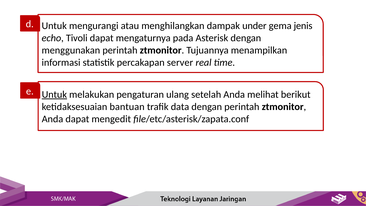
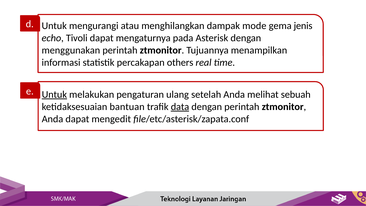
under: under -> mode
server: server -> others
berikut: berikut -> sebuah
data underline: none -> present
